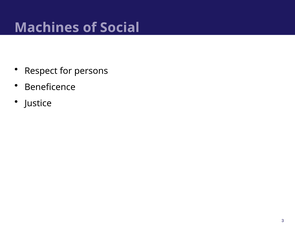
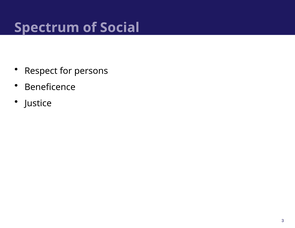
Machines: Machines -> Spectrum
